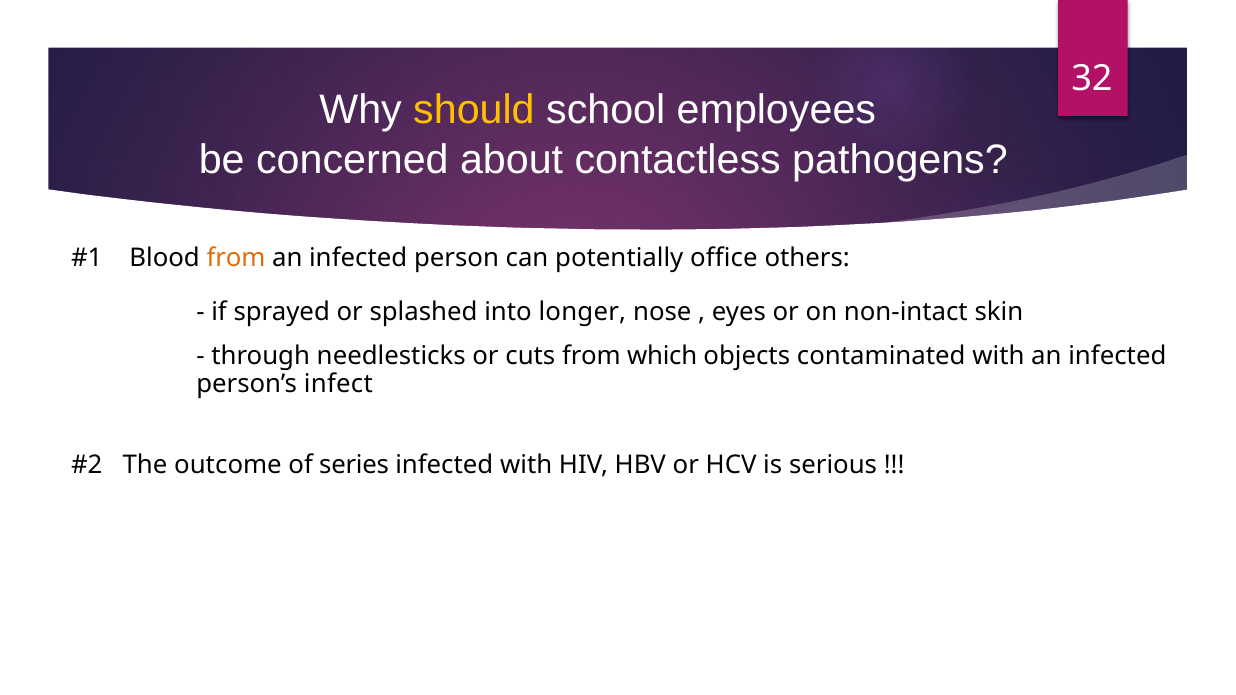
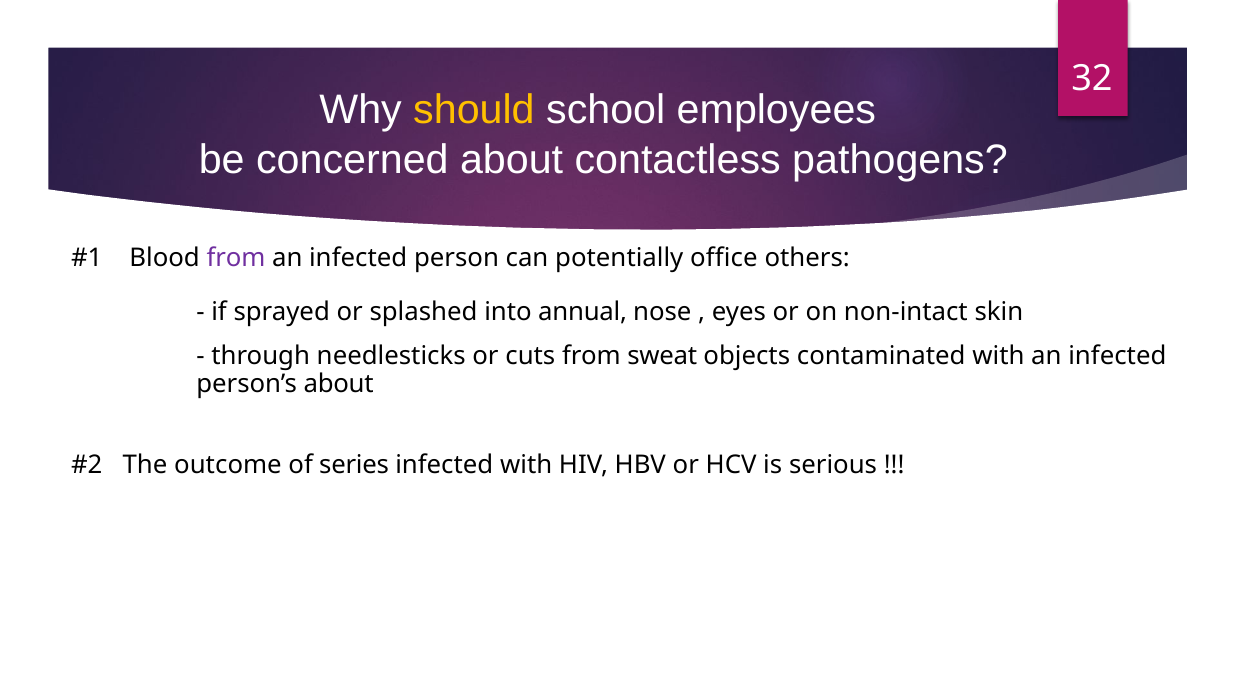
from at (236, 258) colour: orange -> purple
longer: longer -> annual
which: which -> sweat
person’s infect: infect -> about
